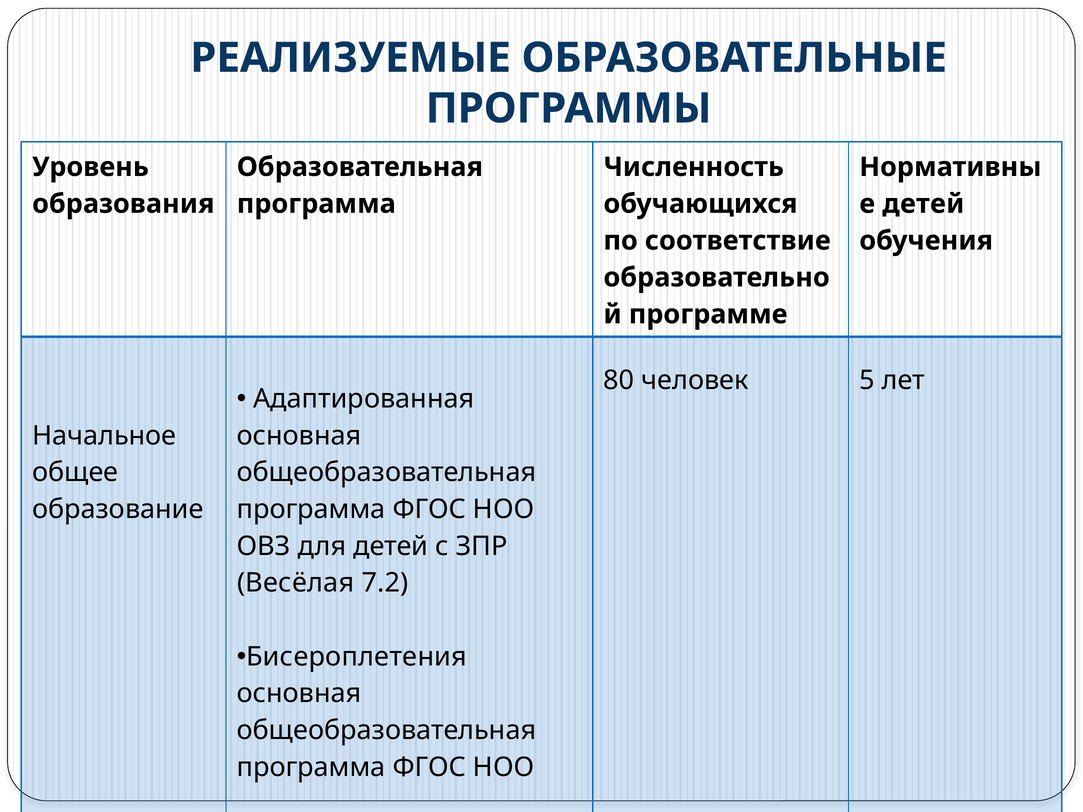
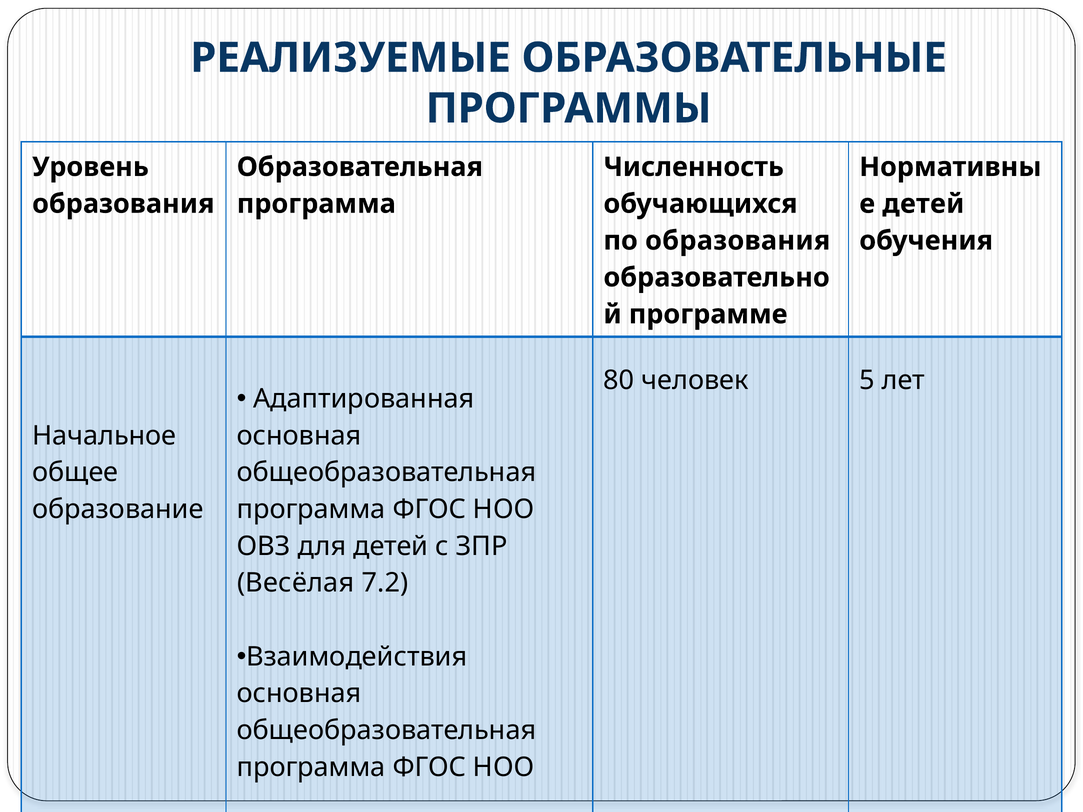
по соответствие: соответствие -> образования
Бисероплетения: Бисероплетения -> Взаимодействия
